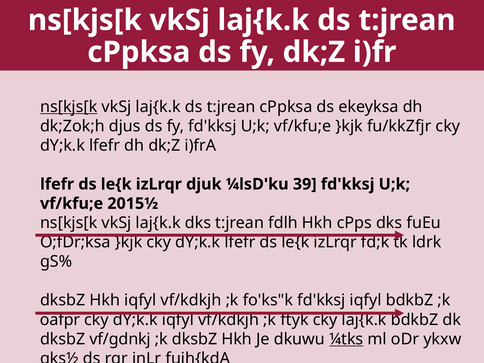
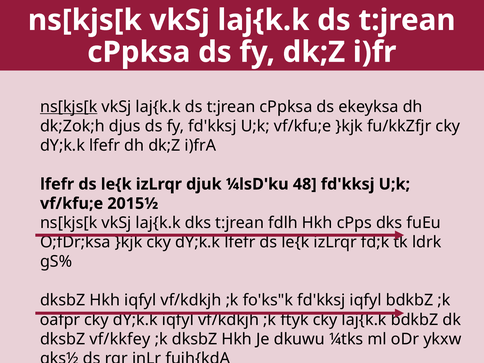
39: 39 -> 48
vf/gdnkj: vf/gdnkj -> vf/kkfey
¼tks underline: present -> none
